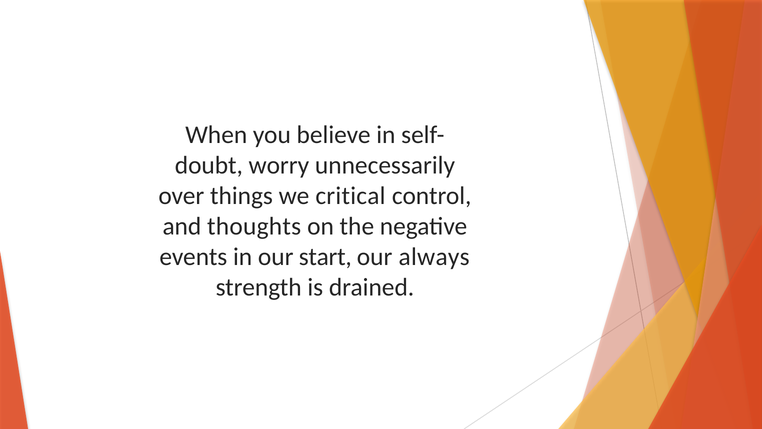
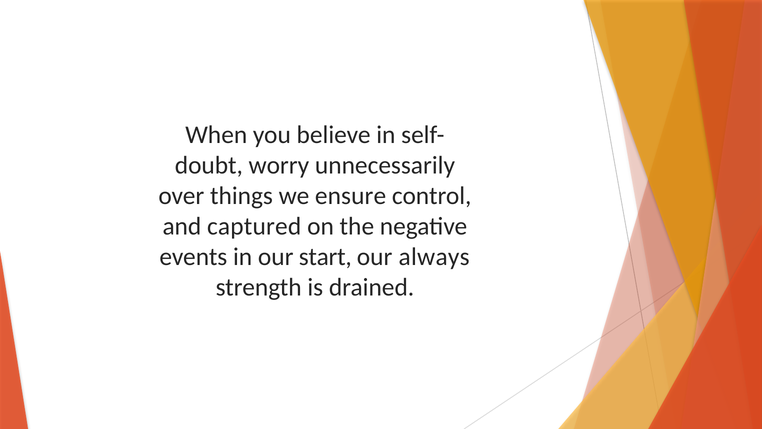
critical: critical -> ensure
thoughts: thoughts -> captured
